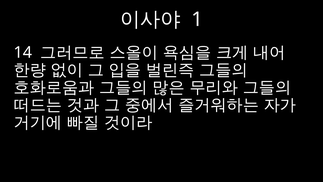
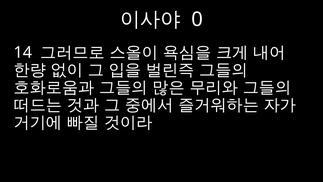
1: 1 -> 0
